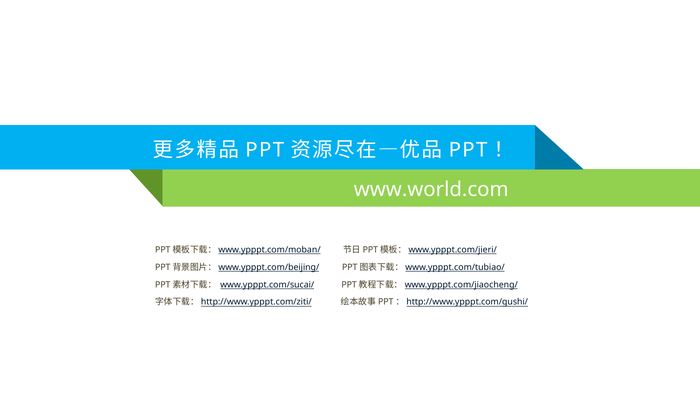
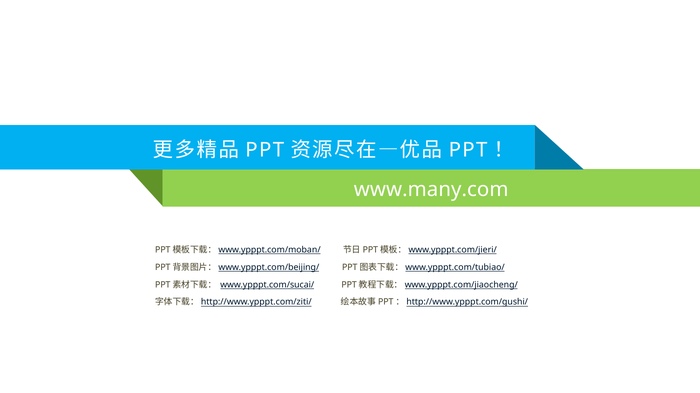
www.world.com: www.world.com -> www.many.com
